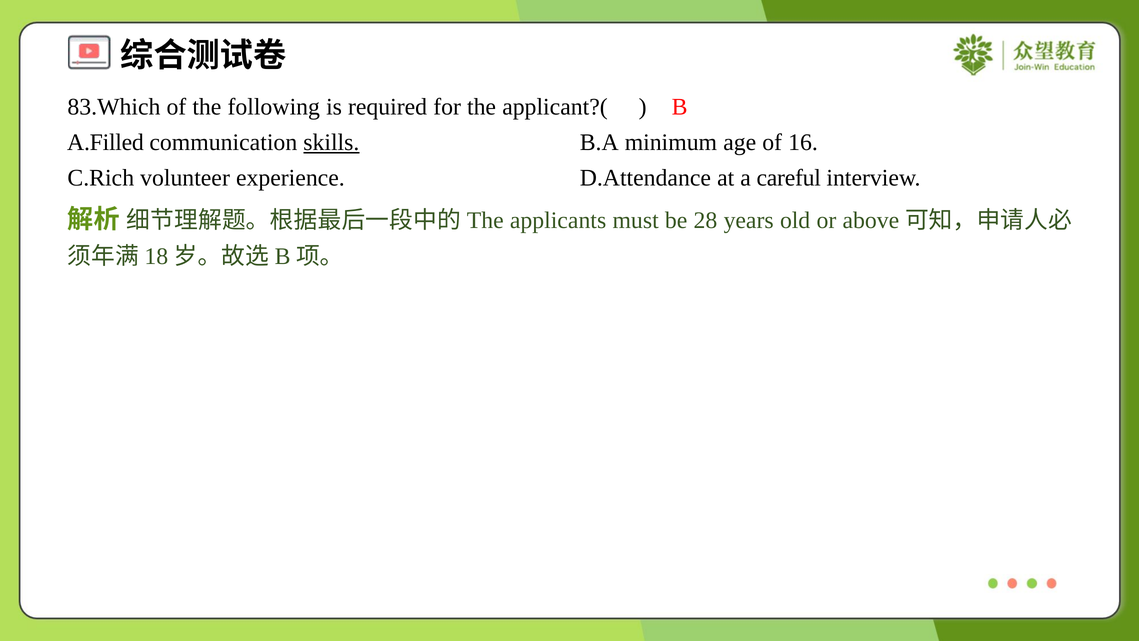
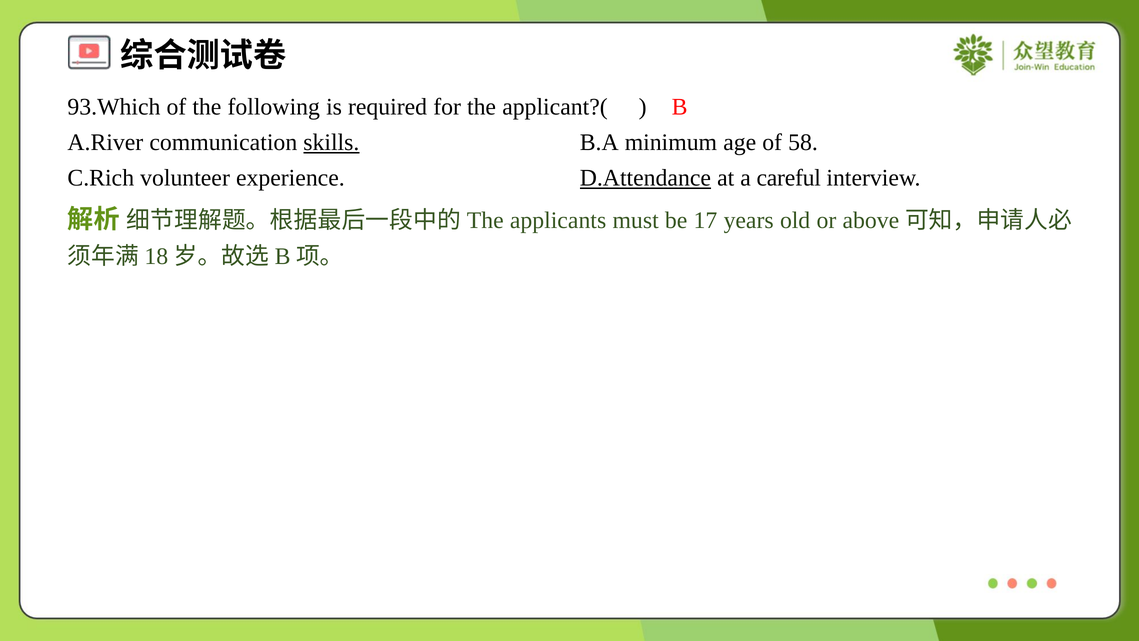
83.Which: 83.Which -> 93.Which
A.Filled: A.Filled -> A.River
16: 16 -> 58
D.Attendance underline: none -> present
28: 28 -> 17
